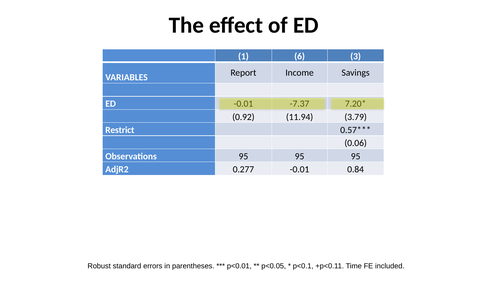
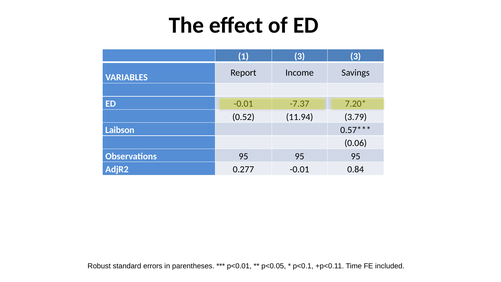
1 6: 6 -> 3
0.92: 0.92 -> 0.52
Restrict: Restrict -> Laibson
